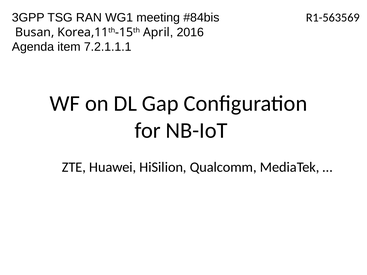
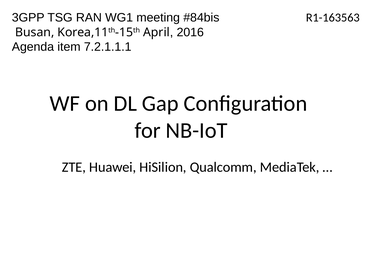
R1-563569: R1-563569 -> R1-163563
